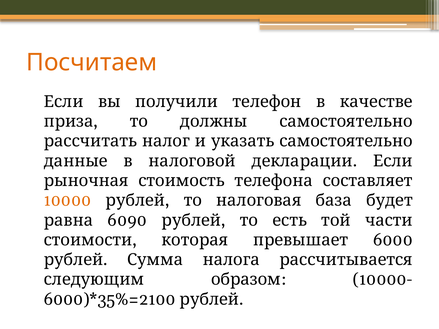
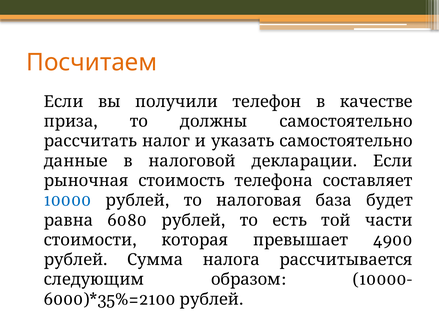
10000 colour: orange -> blue
6090: 6090 -> 6080
6000: 6000 -> 4900
